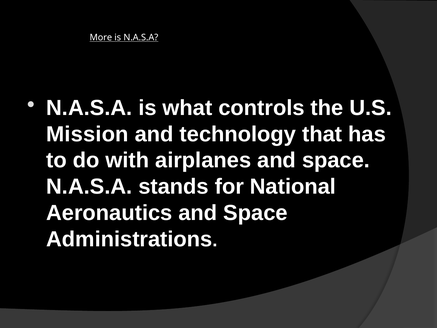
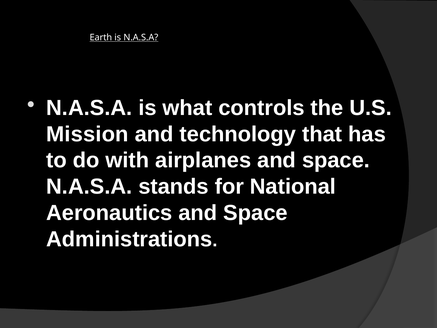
More: More -> Earth
